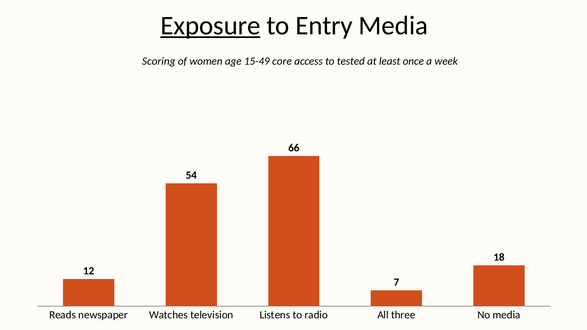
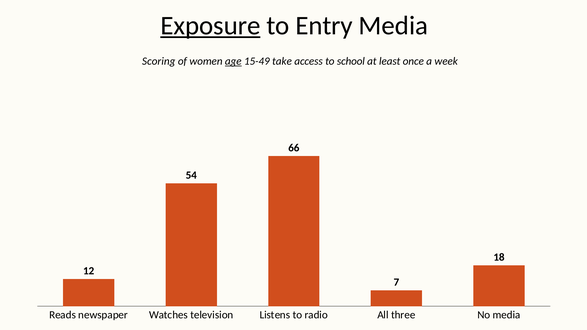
age underline: none -> present
core: core -> take
tested: tested -> school
